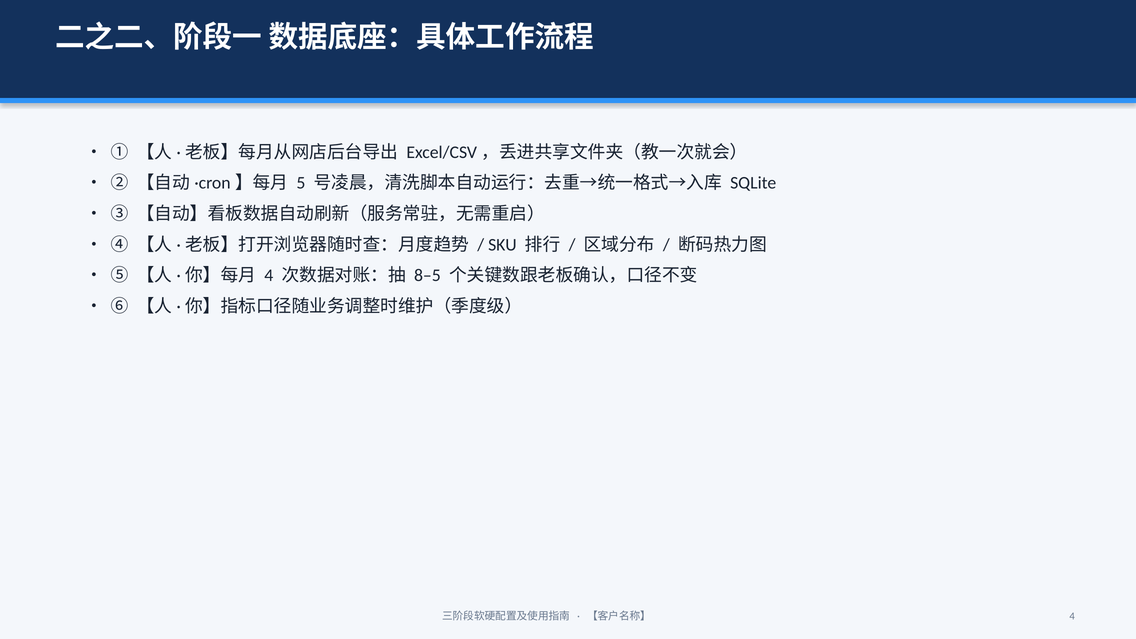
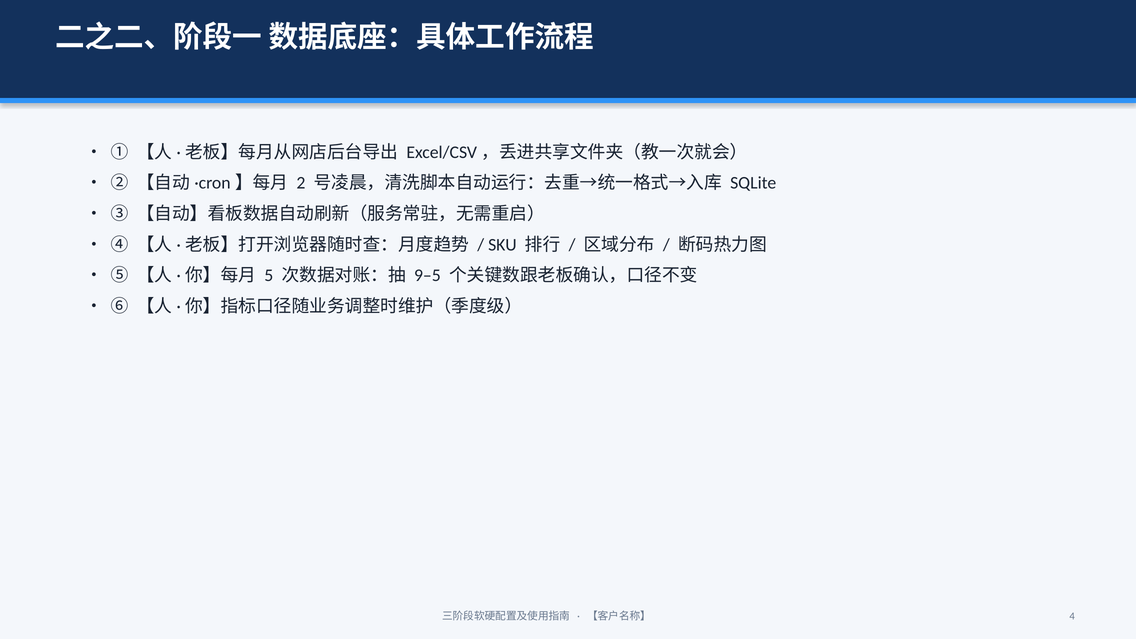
5: 5 -> 2
4 at (269, 275): 4 -> 5
8–5: 8–5 -> 9–5
